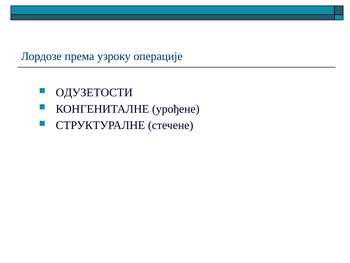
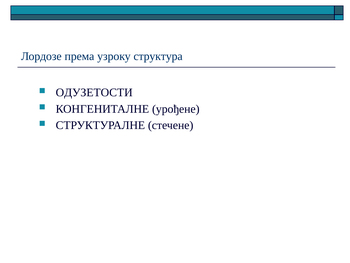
операције: операције -> структура
